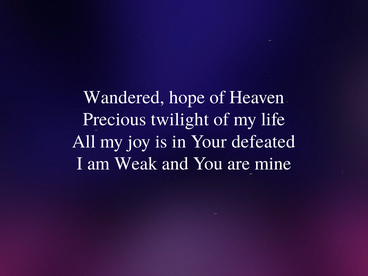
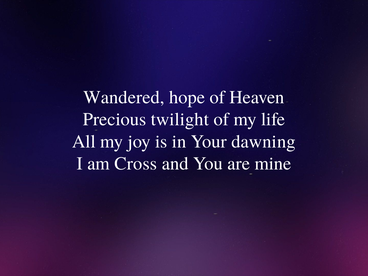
defeated: defeated -> dawning
Weak: Weak -> Cross
